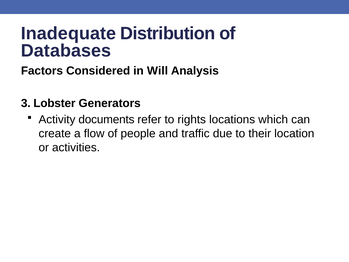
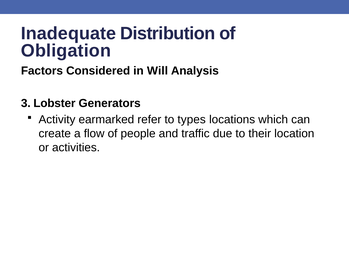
Databases: Databases -> Obligation
documents: documents -> earmarked
rights: rights -> types
